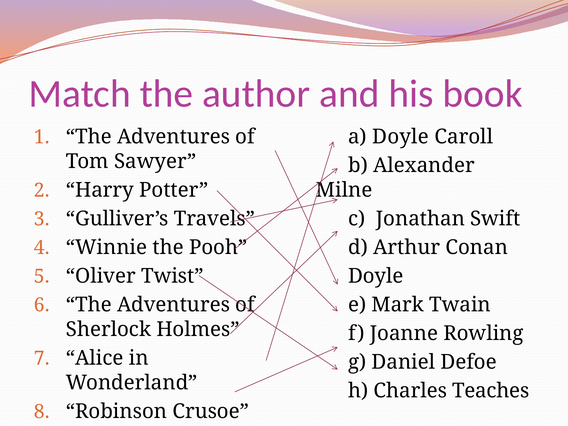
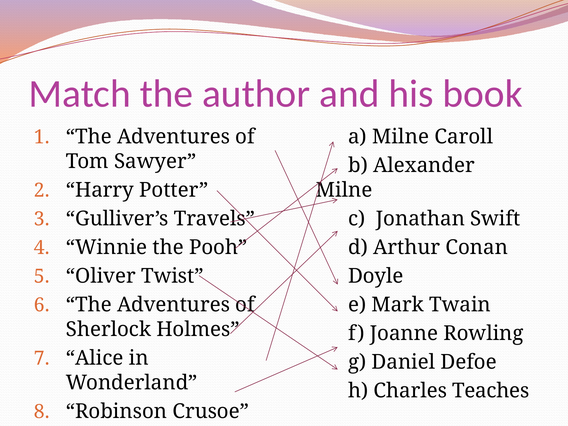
a Doyle: Doyle -> Milne
